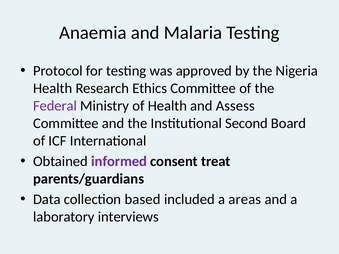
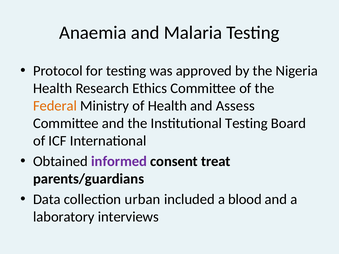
Federal colour: purple -> orange
Institutional Second: Second -> Testing
based: based -> urban
areas: areas -> blood
